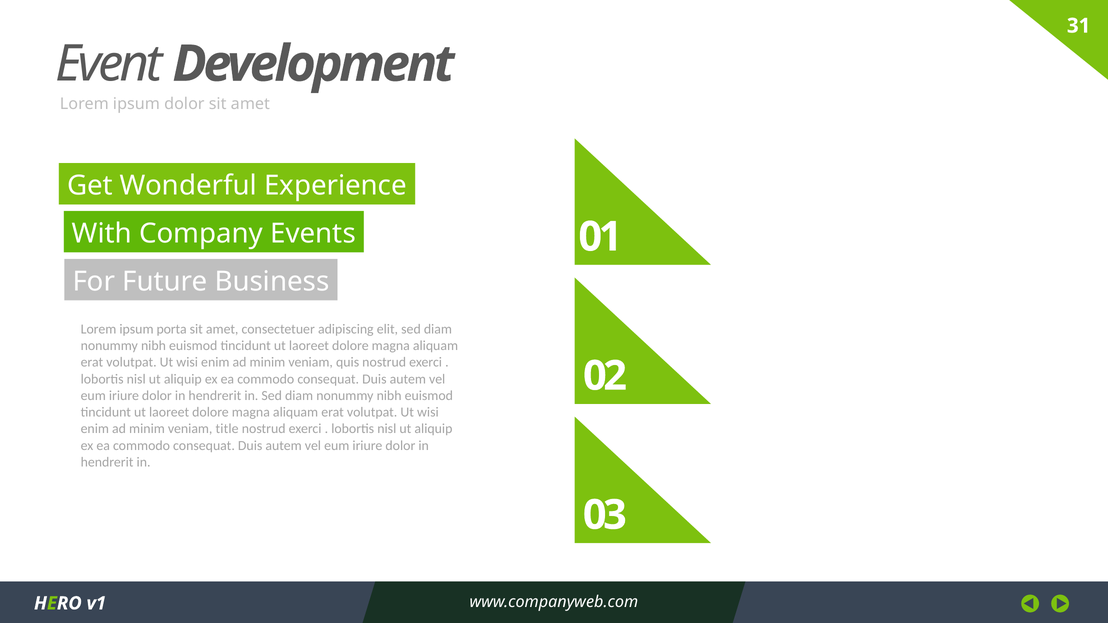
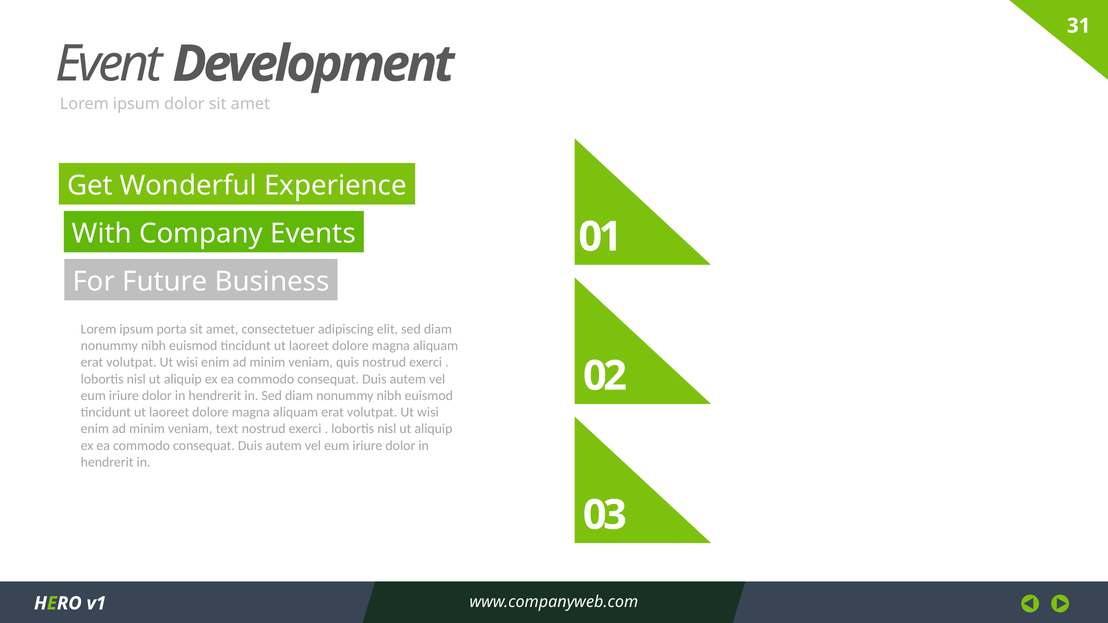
title: title -> text
